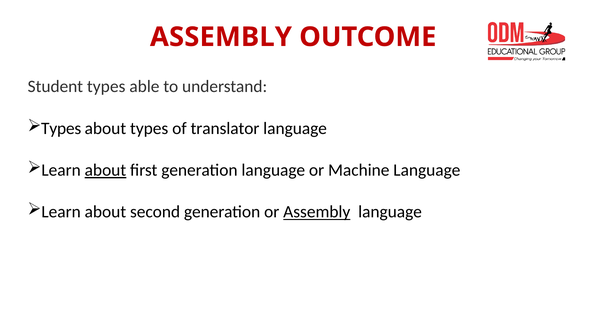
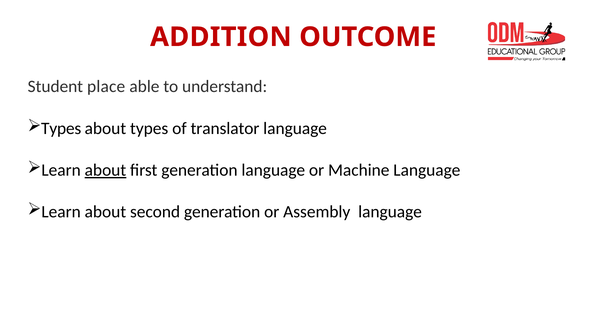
ASSEMBLY at (221, 37): ASSEMBLY -> ADDITION
Student types: types -> place
Assembly at (317, 212) underline: present -> none
